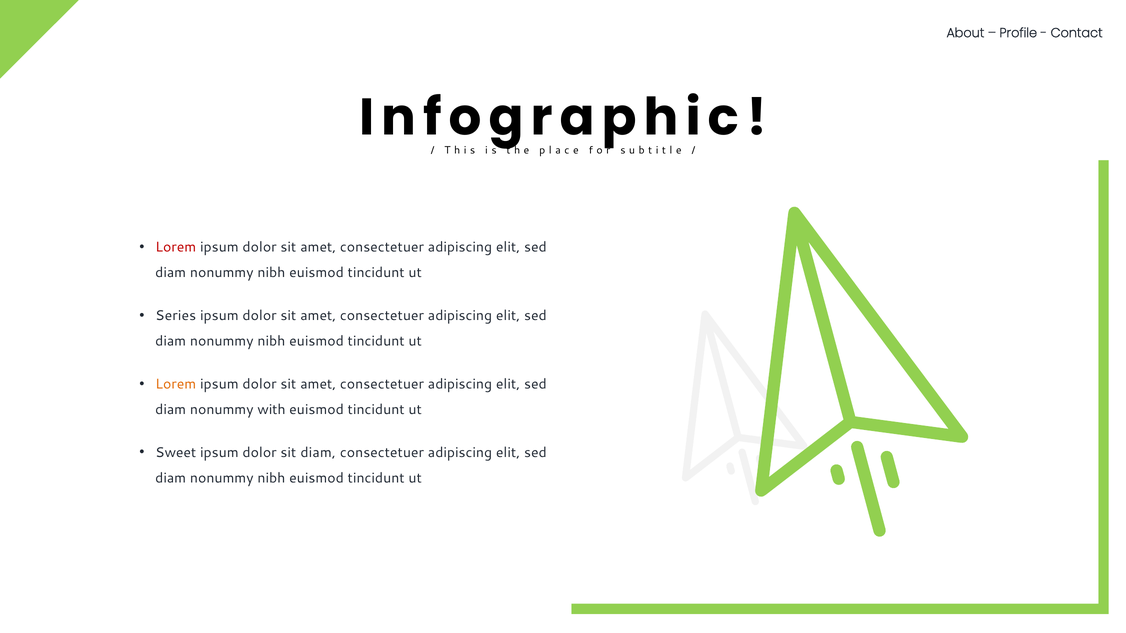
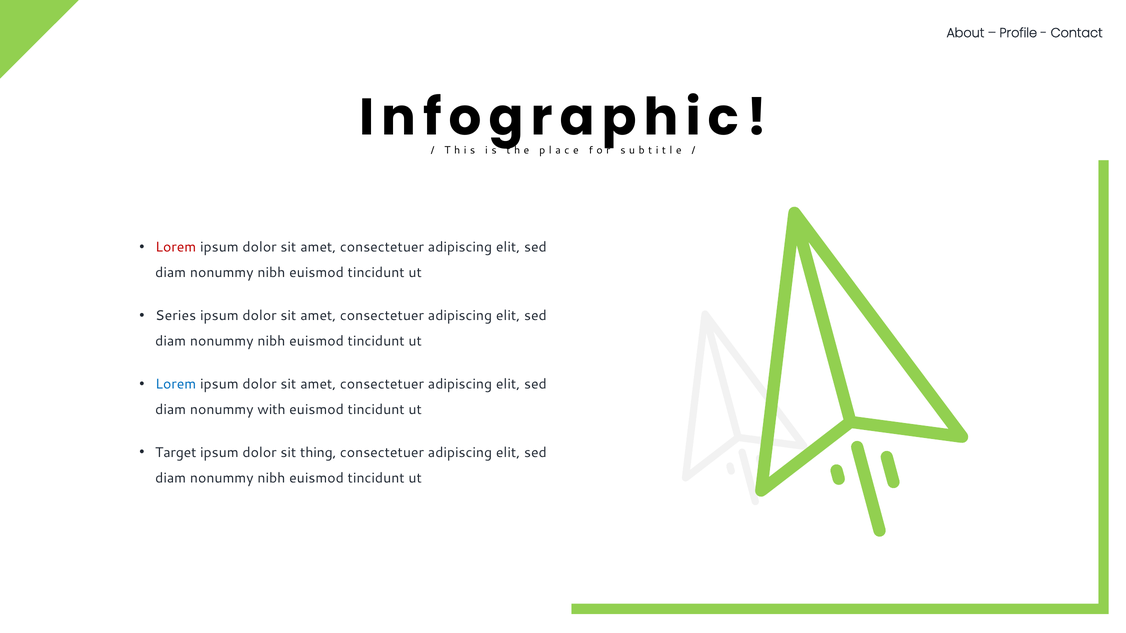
Lorem at (176, 384) colour: orange -> blue
Sweet: Sweet -> Target
sit diam: diam -> thing
